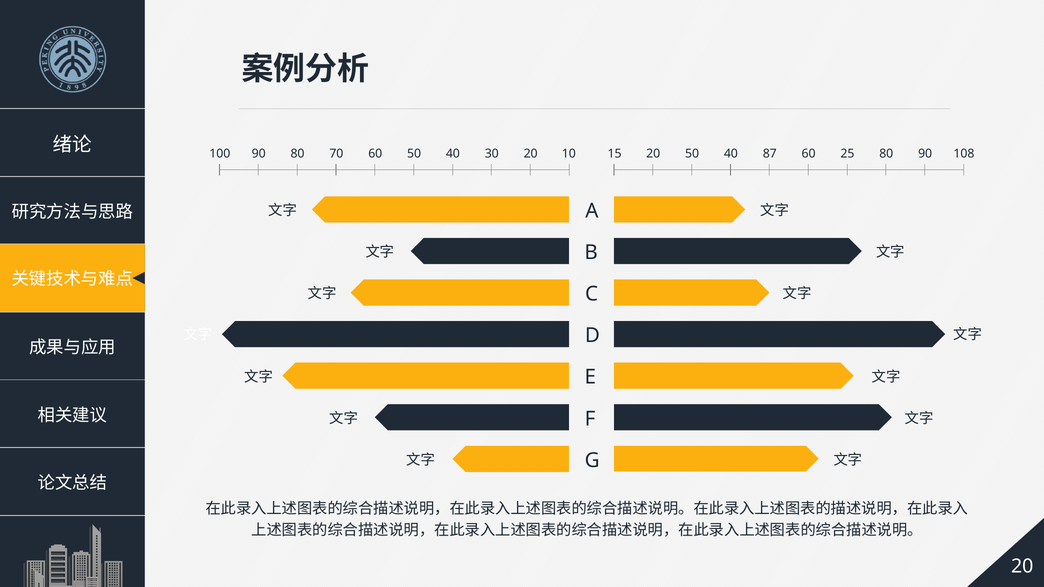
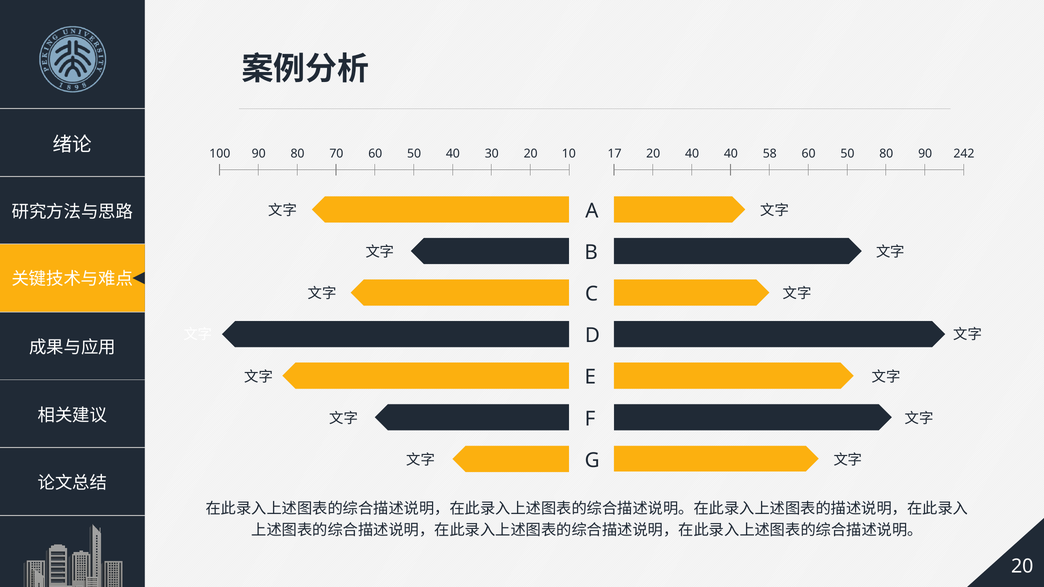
15: 15 -> 17
20 50: 50 -> 40
87: 87 -> 58
60 25: 25 -> 50
108: 108 -> 242
